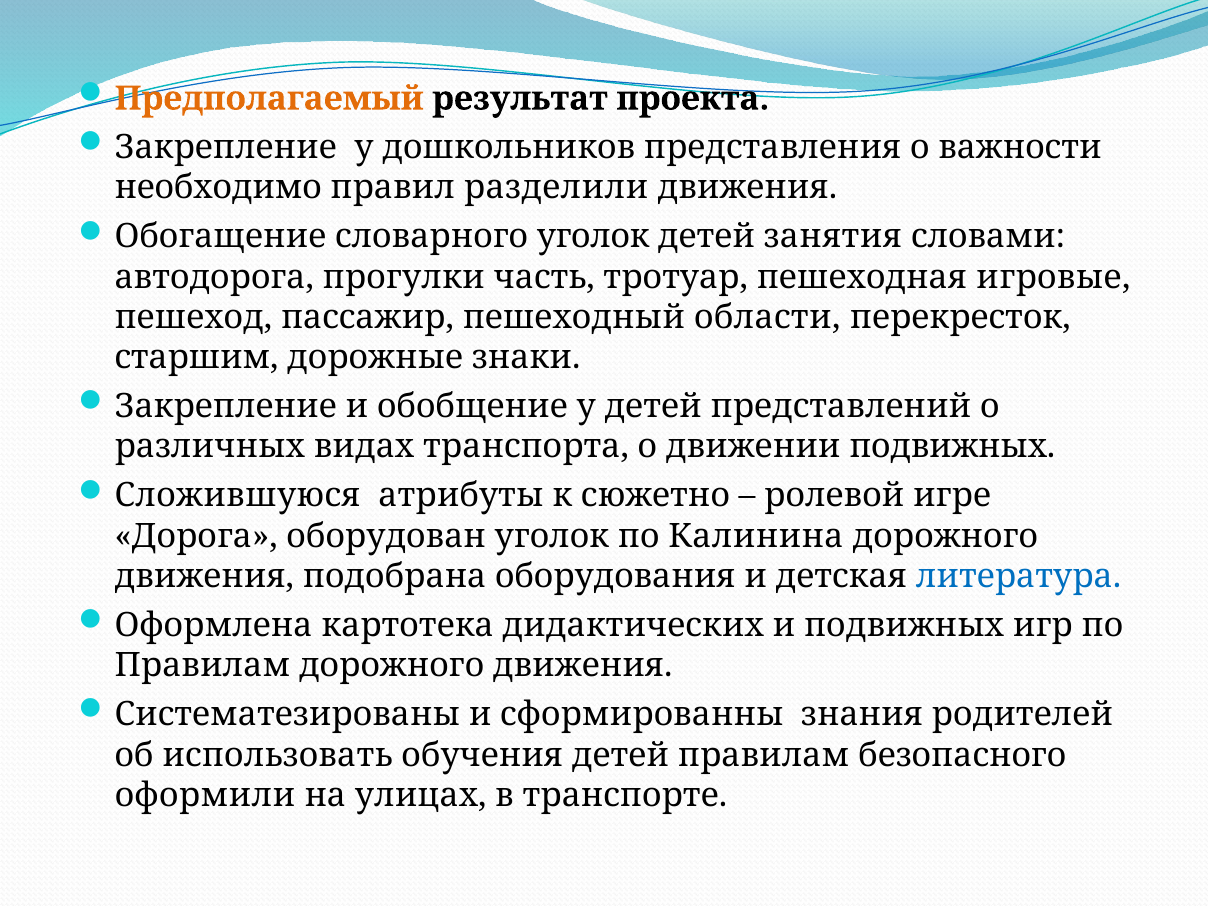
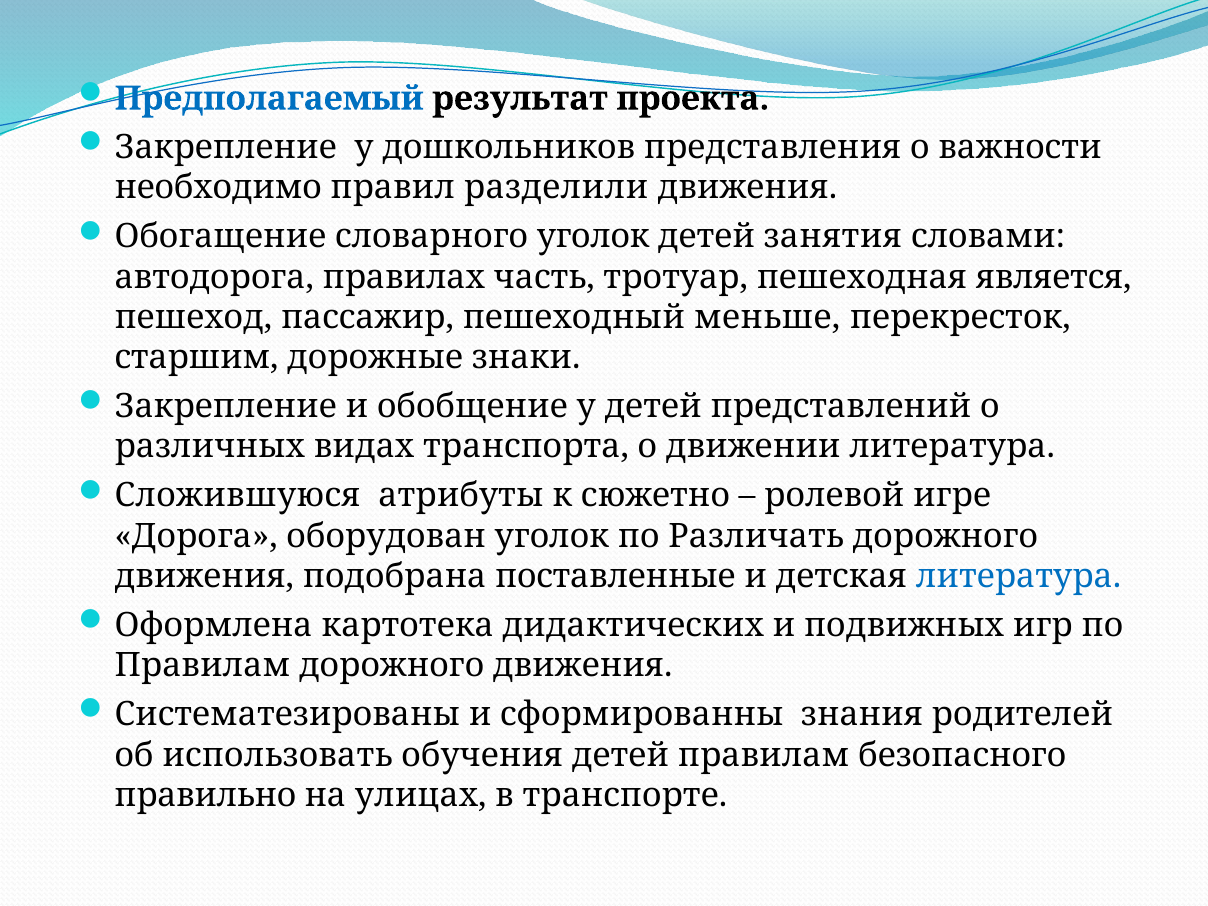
Предполагаемый colour: orange -> blue
прогулки: прогулки -> правилах
игровые: игровые -> является
области: области -> меньше
движении подвижных: подвижных -> литература
Калинина: Калинина -> Различать
оборудования: оборудования -> поставленные
оформили: оформили -> правильно
